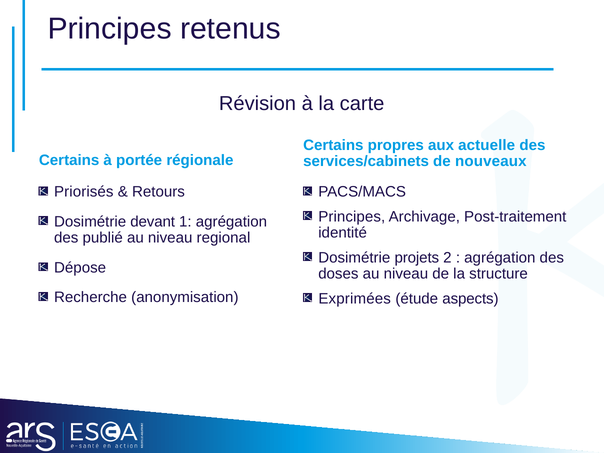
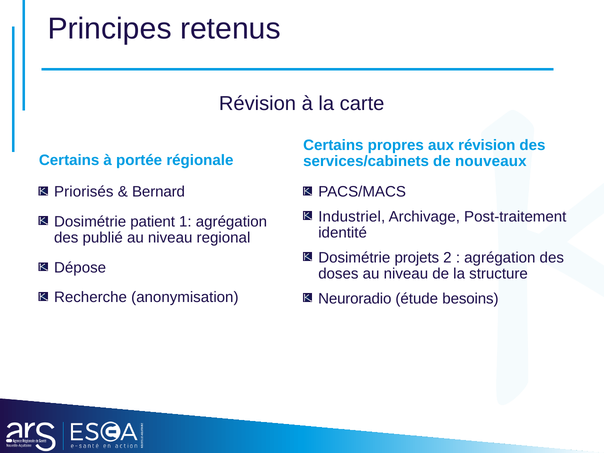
aux actuelle: actuelle -> révision
Retours: Retours -> Bernard
Principes at (352, 217): Principes -> Industriel
devant: devant -> patient
Exprimées: Exprimées -> Neuroradio
aspects: aspects -> besoins
